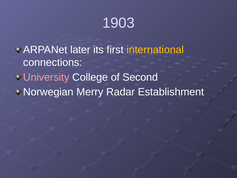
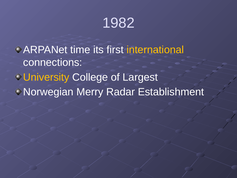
1903: 1903 -> 1982
later: later -> time
University colour: pink -> yellow
Second: Second -> Largest
